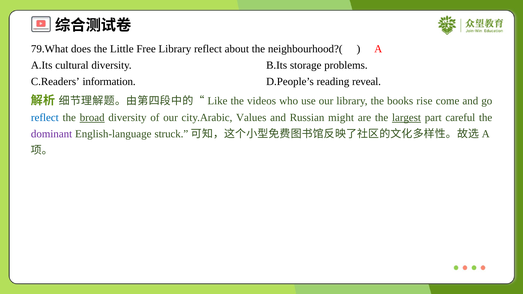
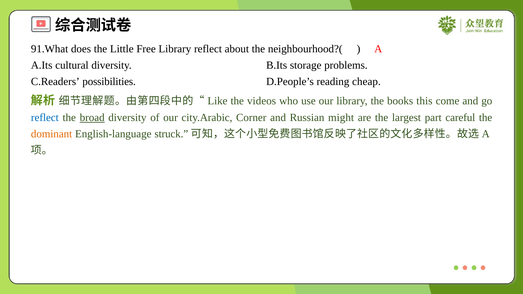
79.What: 79.What -> 91.What
information: information -> possibilities
reveal: reveal -> cheap
rise: rise -> this
Values: Values -> Corner
largest underline: present -> none
dominant colour: purple -> orange
